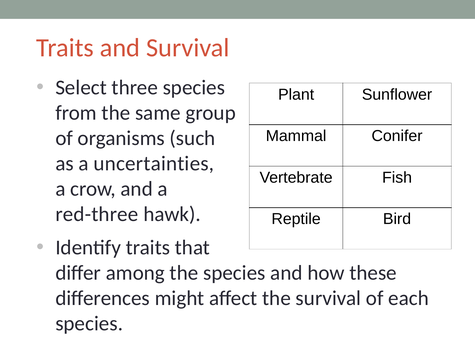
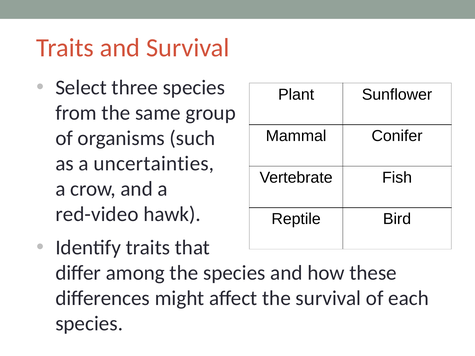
red-three: red-three -> red-video
